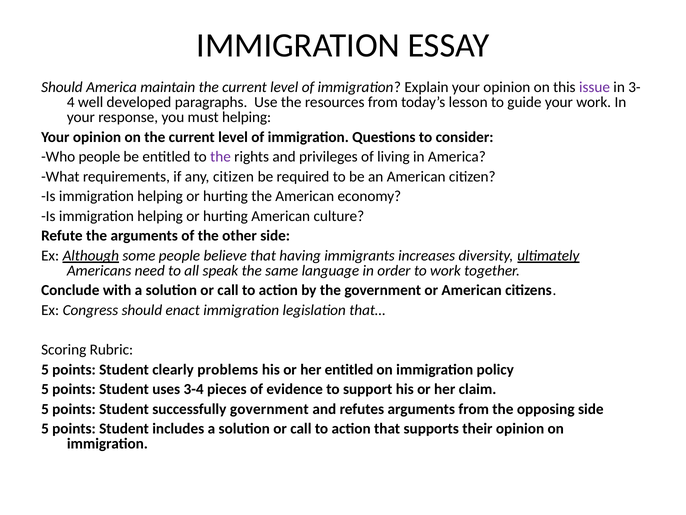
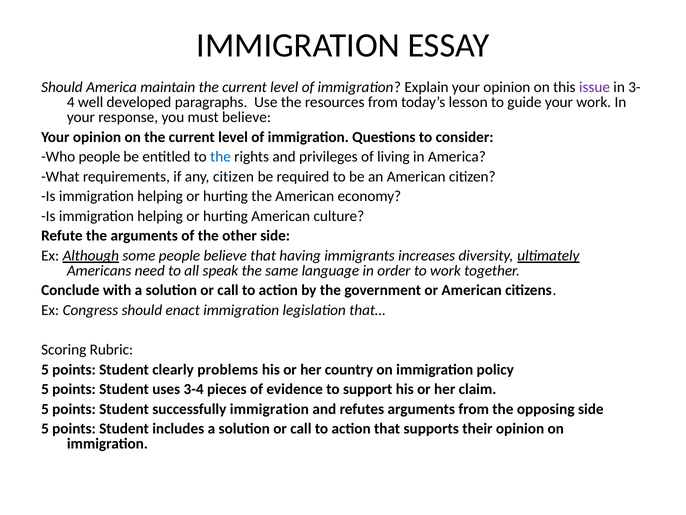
must helping: helping -> believe
the at (221, 157) colour: purple -> blue
her entitled: entitled -> country
successfully government: government -> immigration
